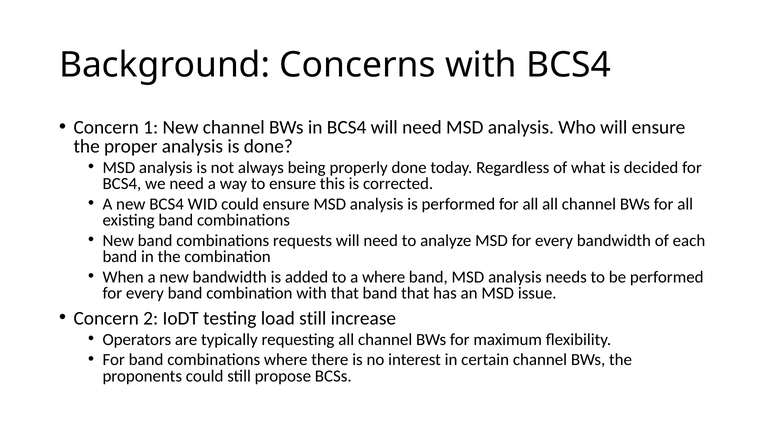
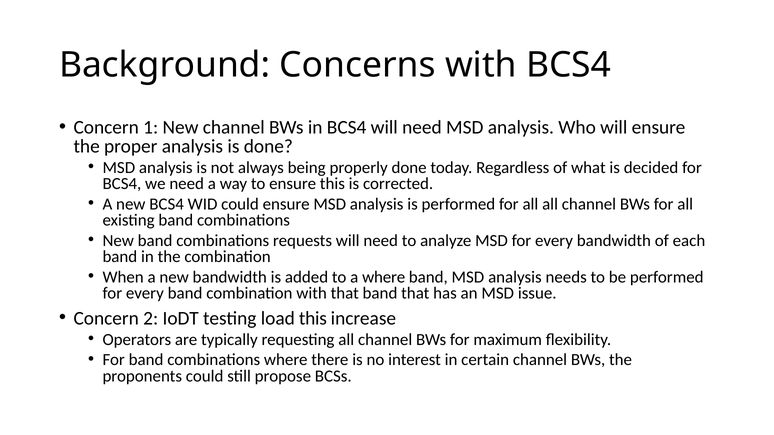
load still: still -> this
